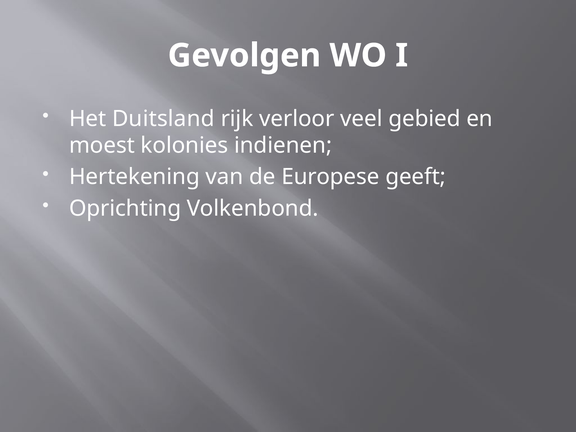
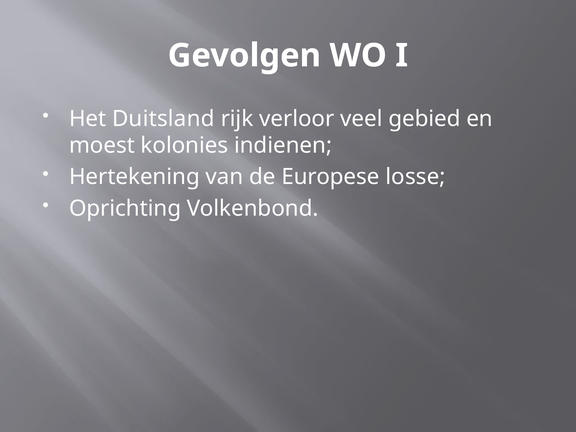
geeft: geeft -> losse
